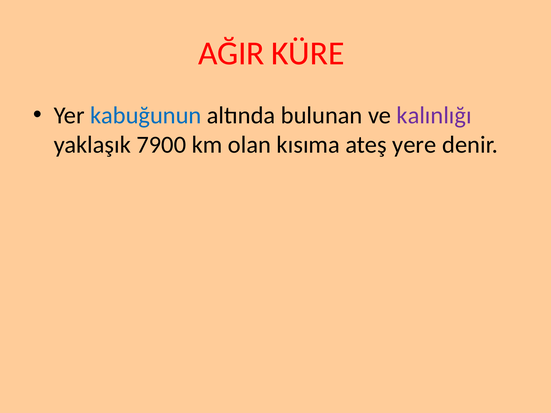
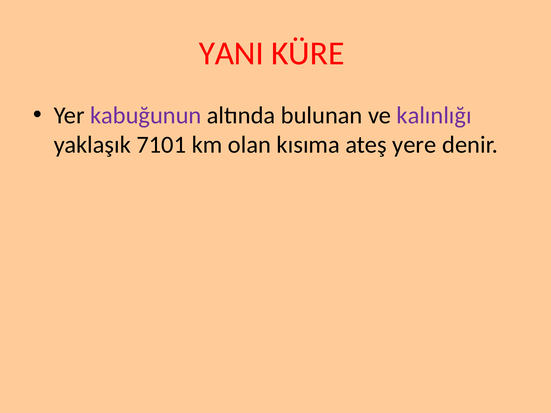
AĞIR: AĞIR -> YANI
kabuğunun colour: blue -> purple
7900: 7900 -> 7101
